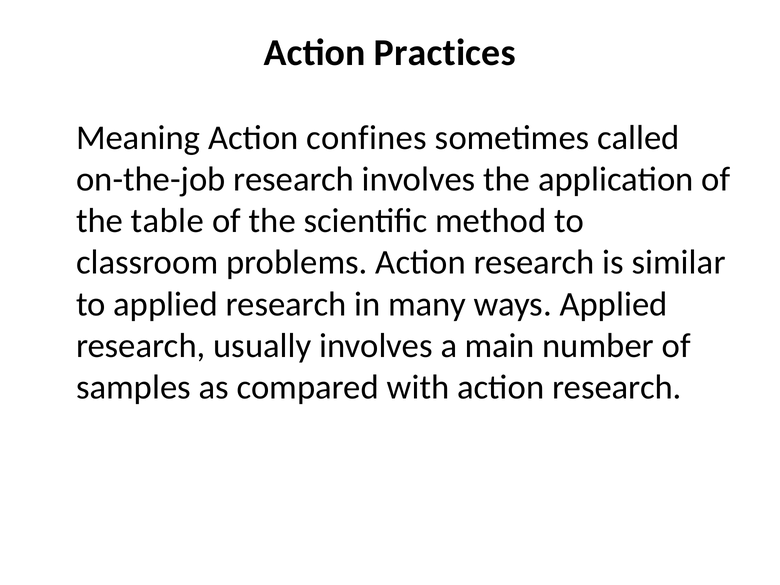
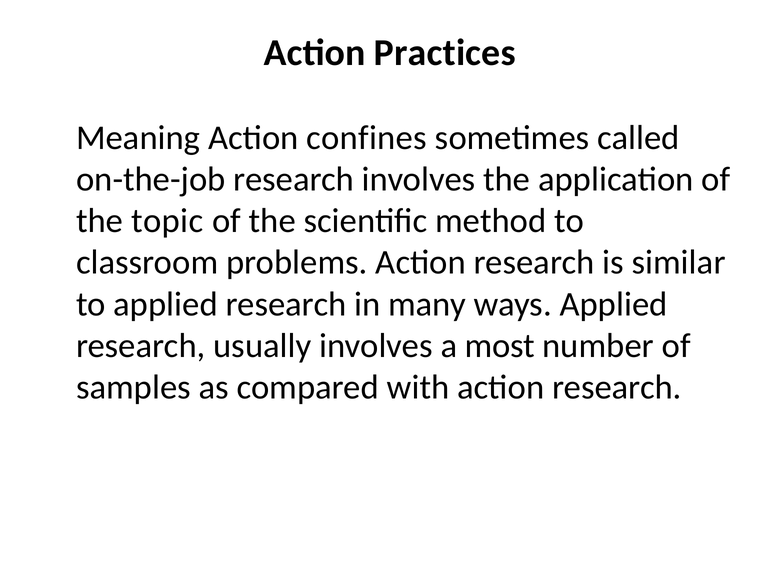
table: table -> topic
main: main -> most
